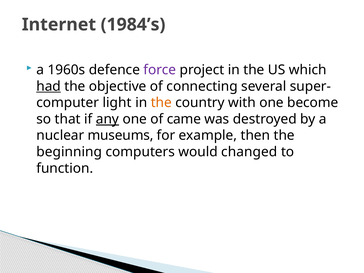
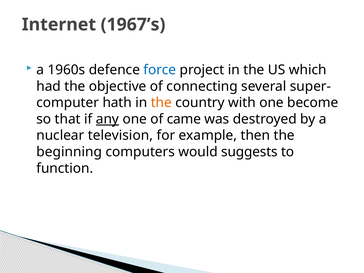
1984’s: 1984’s -> 1967’s
force colour: purple -> blue
had underline: present -> none
light: light -> hath
museums: museums -> television
changed: changed -> suggests
